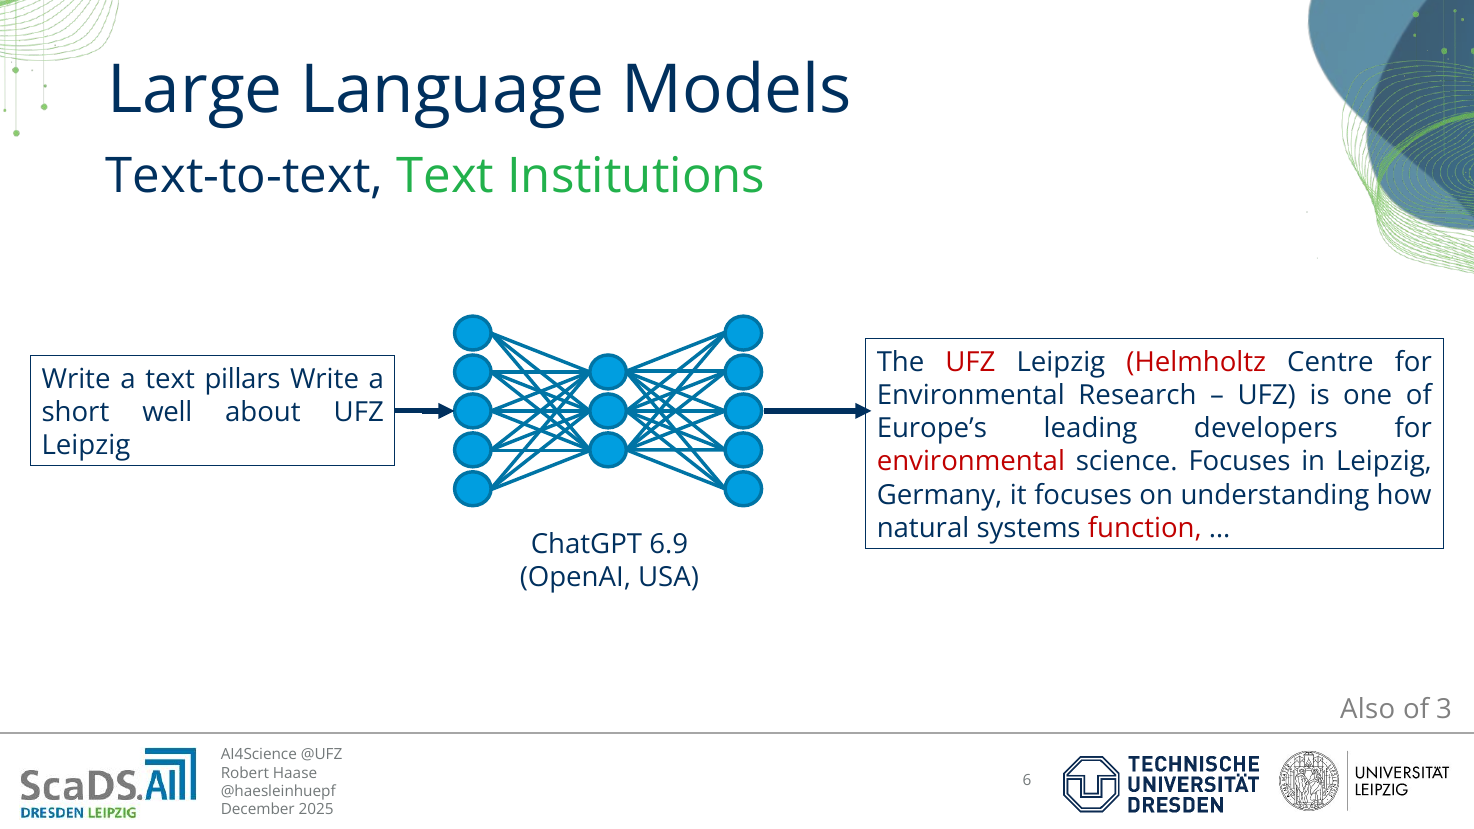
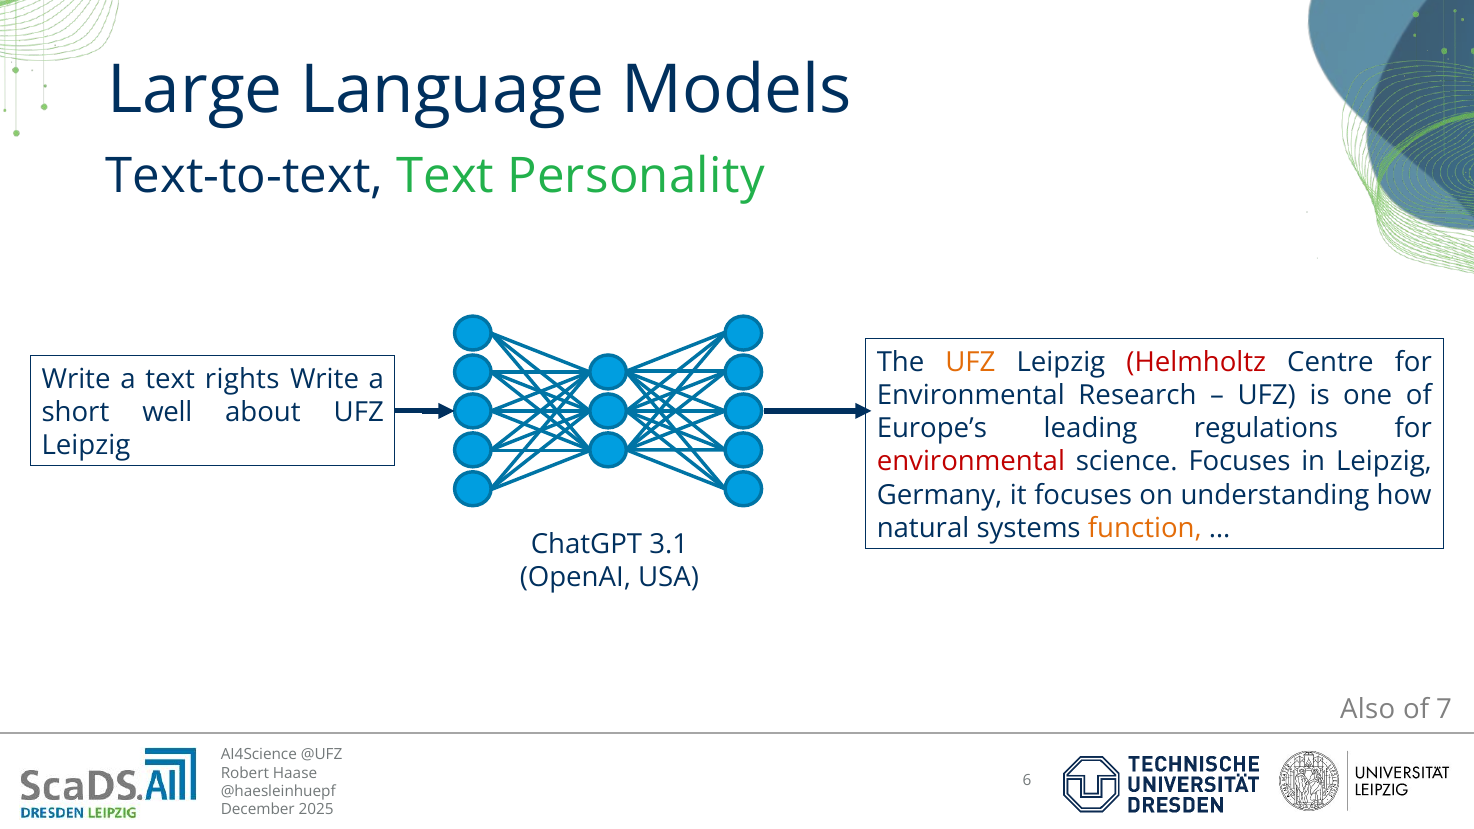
Institutions: Institutions -> Personality
UFZ at (970, 362) colour: red -> orange
pillars: pillars -> rights
developers: developers -> regulations
function colour: red -> orange
6.9: 6.9 -> 3.1
3: 3 -> 7
